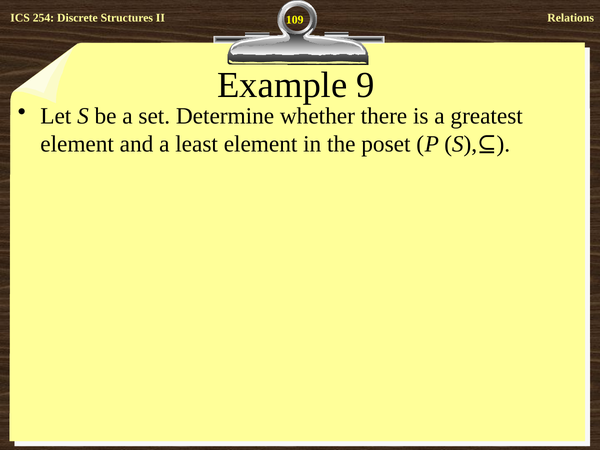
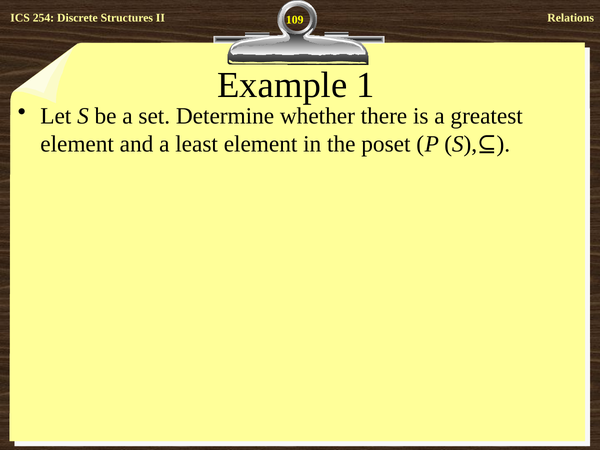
9: 9 -> 1
